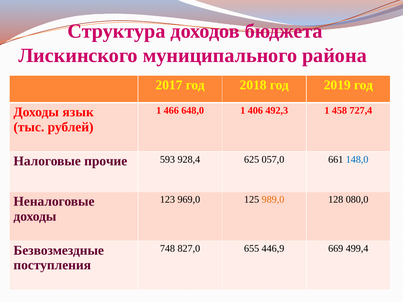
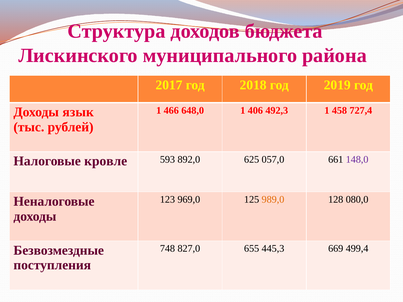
прочие: прочие -> кровле
928,4: 928,4 -> 892,0
148,0 colour: blue -> purple
446,9: 446,9 -> 445,3
